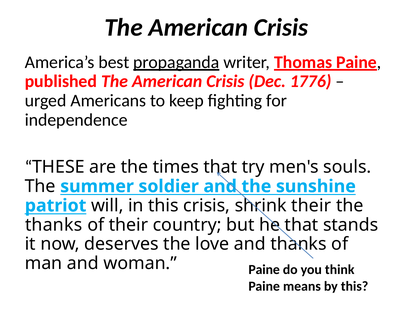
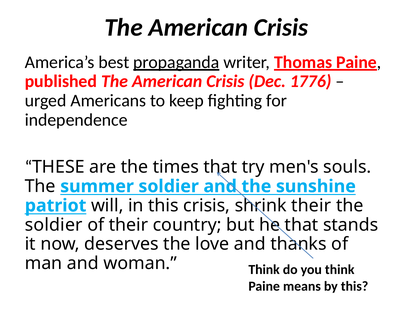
thanks at (54, 225): thanks -> soldier
woman Paine: Paine -> Think
